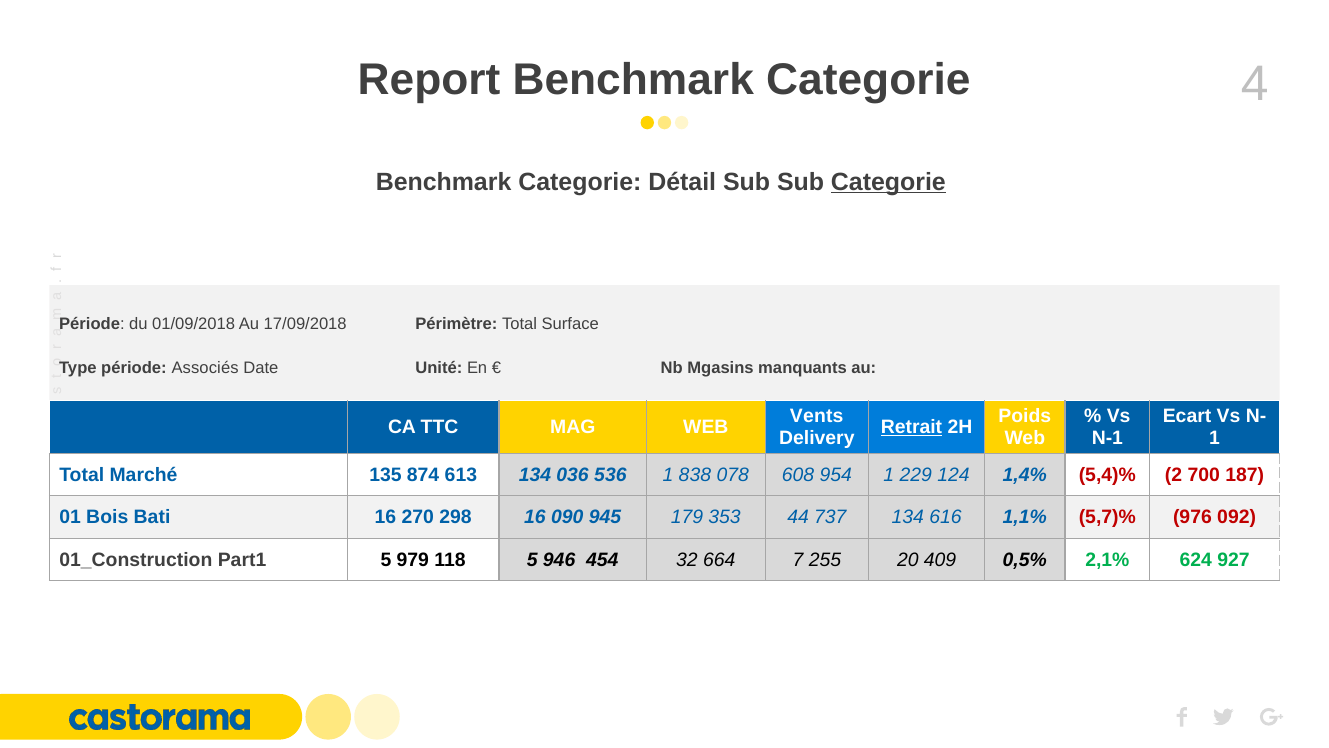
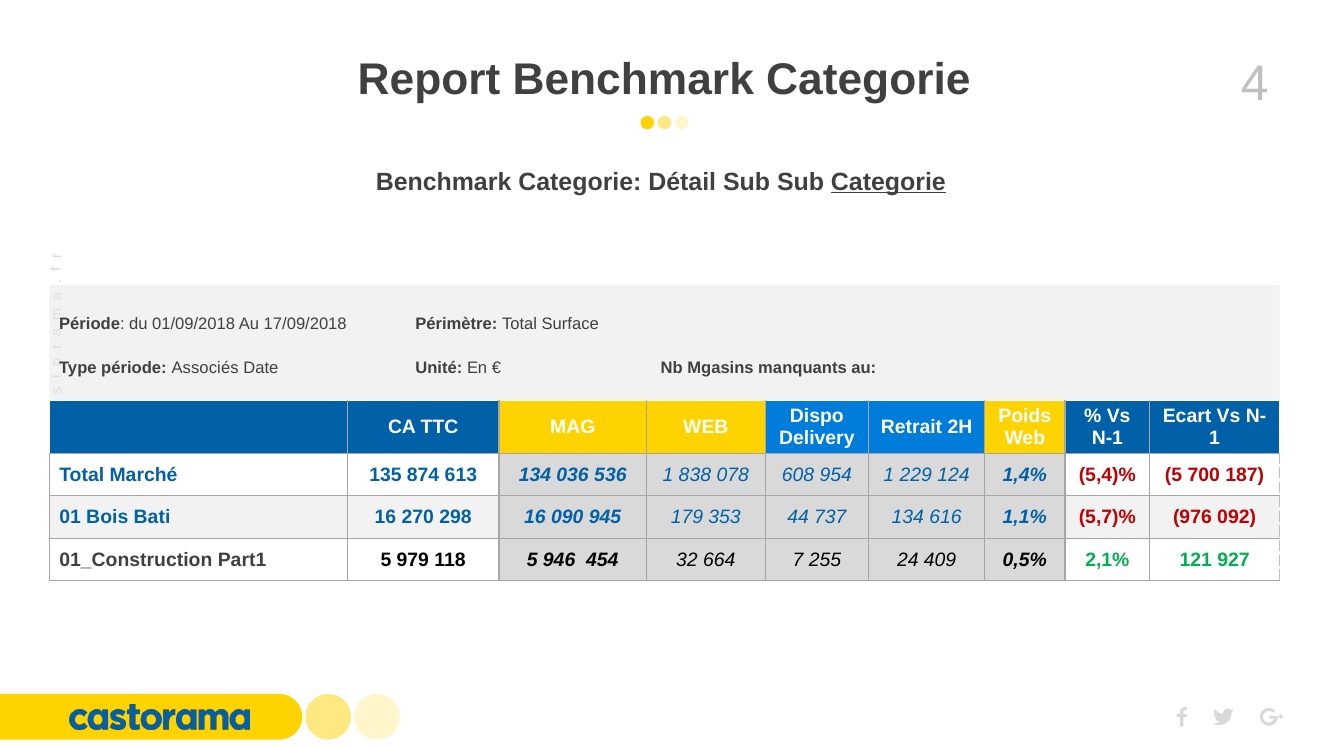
Vents: Vents -> Dispo
Retrait underline: present -> none
5,4)% 2: 2 -> 5
20: 20 -> 24
624: 624 -> 121
